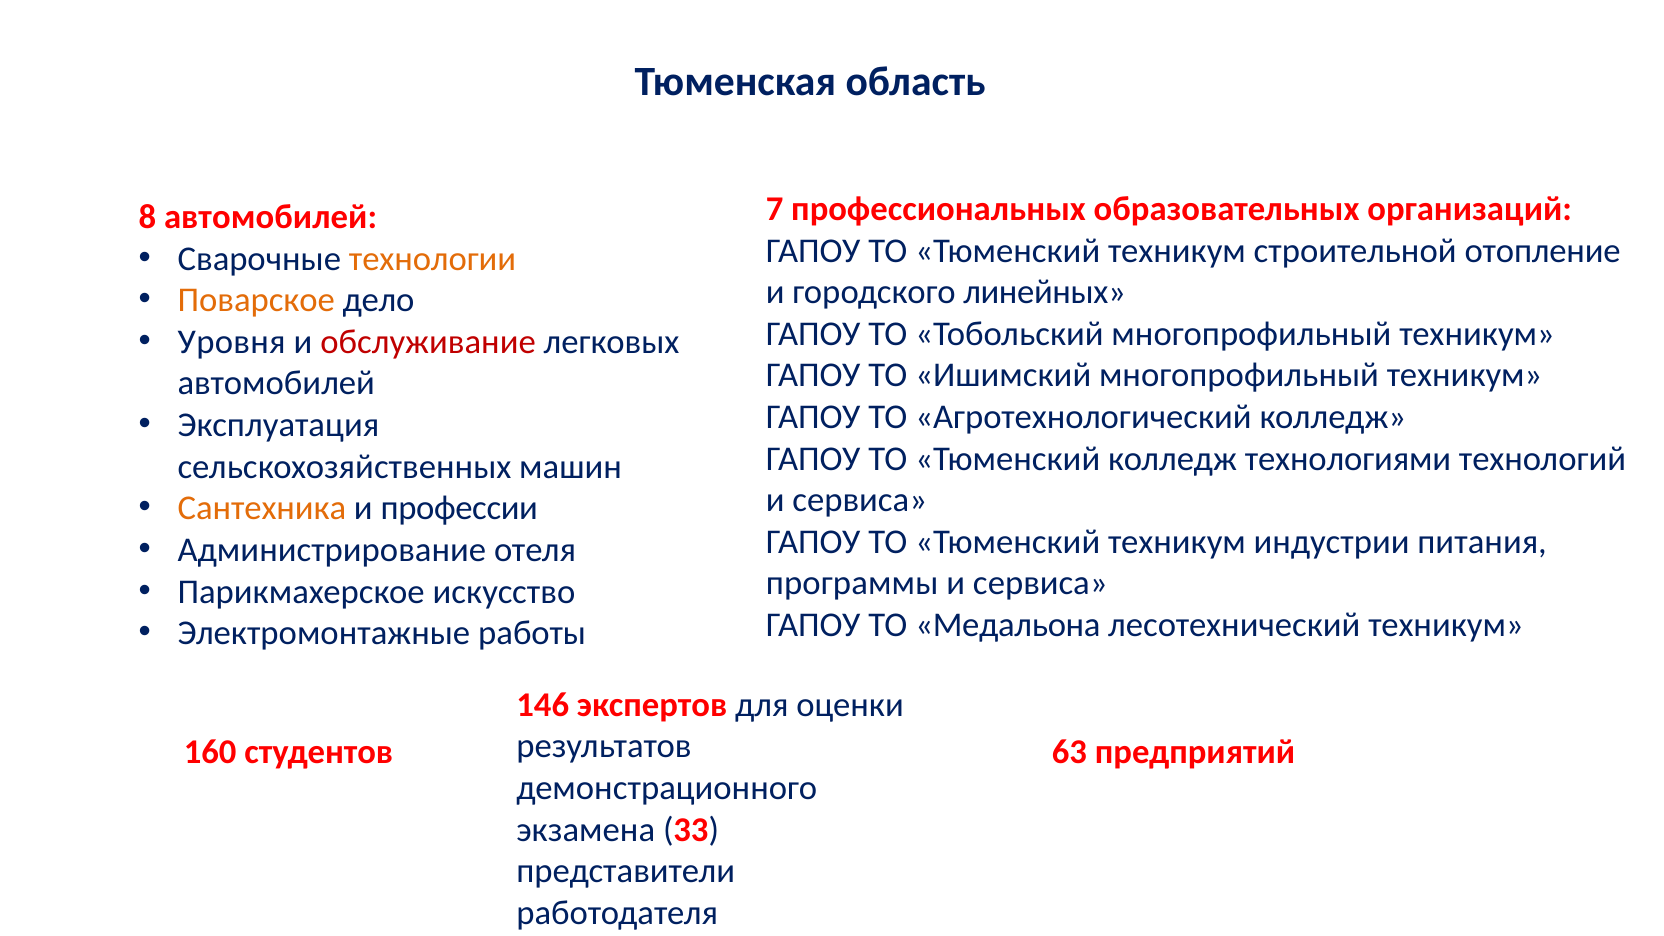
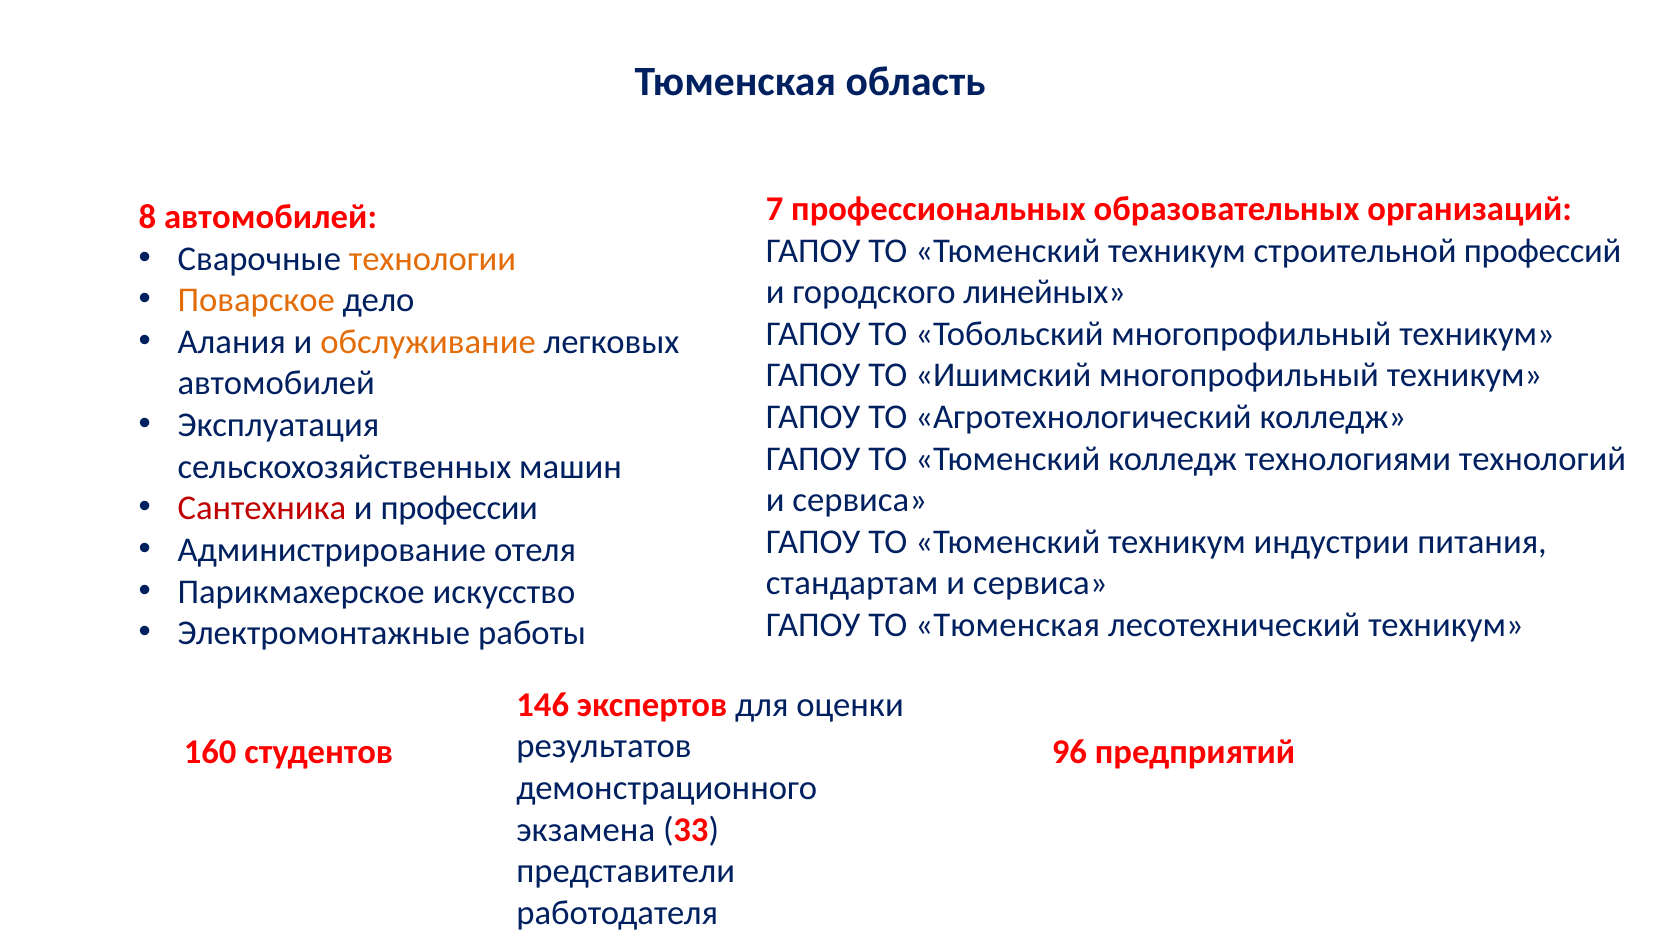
отопление: отопление -> профессий
Уровня: Уровня -> Алания
обслуживание colour: red -> orange
Сантехника colour: orange -> red
программы: программы -> стандартам
ТО Медальона: Медальона -> Тюменская
63: 63 -> 96
